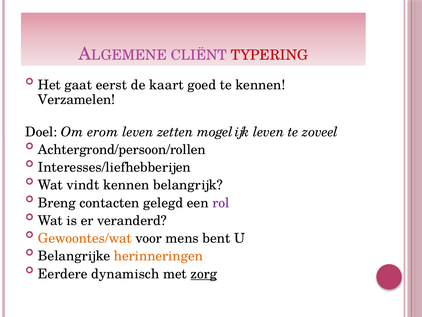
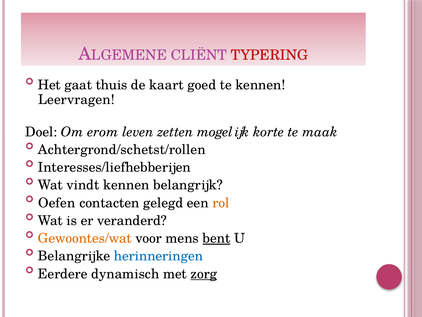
eerst: eerst -> thuis
Verzamelen: Verzamelen -> Leervragen
mogelijk leven: leven -> korte
zoveel: zoveel -> maak
Achtergrond/persoon/rollen: Achtergrond/persoon/rollen -> Achtergrond/schetst/rollen
Breng: Breng -> Oefen
rol colour: purple -> orange
bent underline: none -> present
herinneringen colour: orange -> blue
